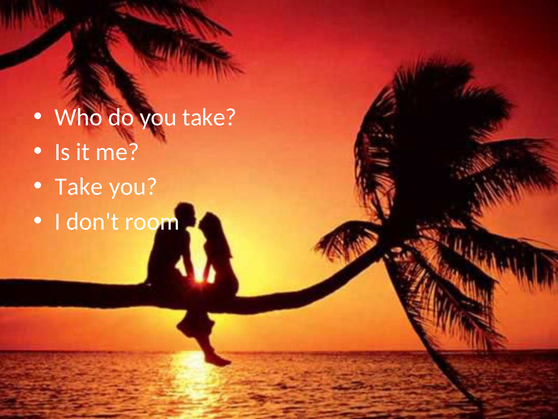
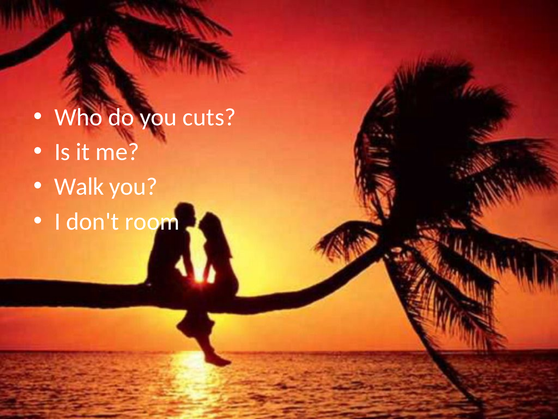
you take: take -> cuts
Take at (79, 187): Take -> Walk
